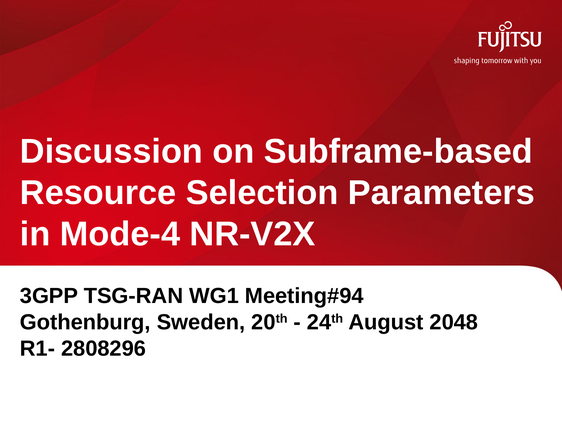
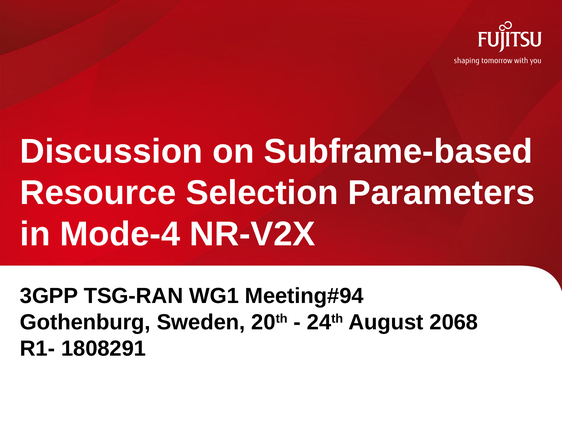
2048: 2048 -> 2068
2808296: 2808296 -> 1808291
